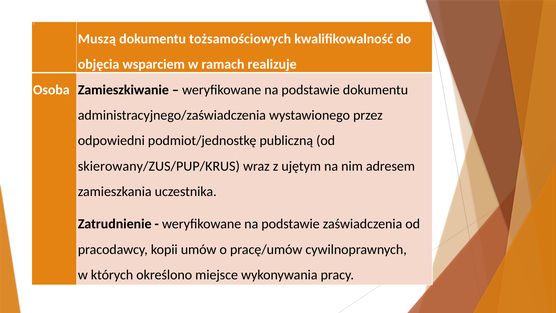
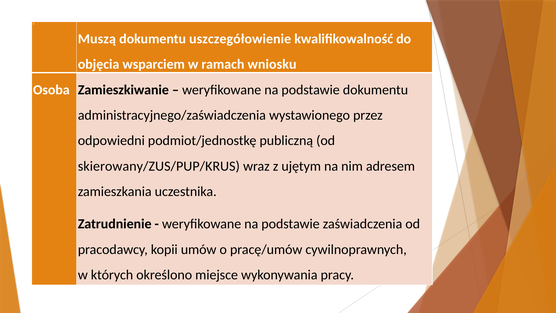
tożsamościowych: tożsamościowych -> uszczegółowienie
realizuje: realizuje -> wniosku
